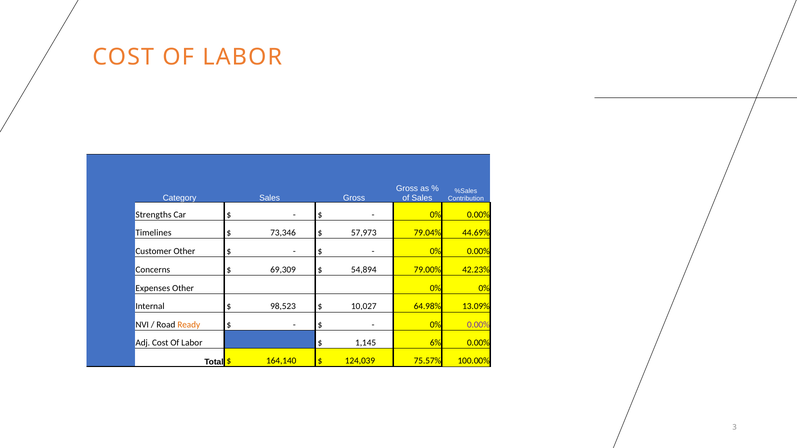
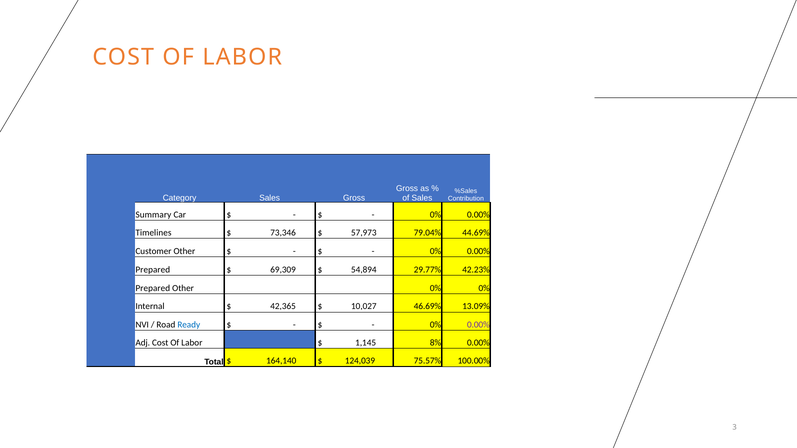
Strengths: Strengths -> Summary
Concerns at (153, 270): Concerns -> Prepared
79.00%: 79.00% -> 29.77%
Expenses at (153, 288): Expenses -> Prepared
98,523: 98,523 -> 42,365
64.98%: 64.98% -> 46.69%
Ready colour: orange -> blue
6%: 6% -> 8%
